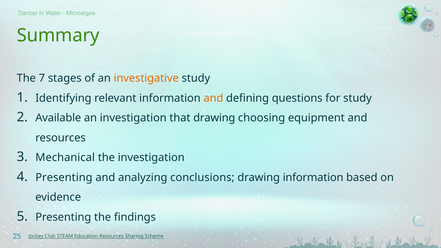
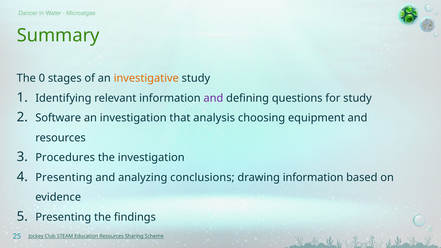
7: 7 -> 0
and at (213, 98) colour: orange -> purple
Available: Available -> Software
that drawing: drawing -> analysis
Mechanical: Mechanical -> Procedures
